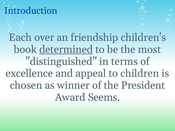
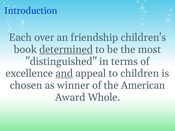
and underline: none -> present
President: President -> American
Seems: Seems -> Whole
